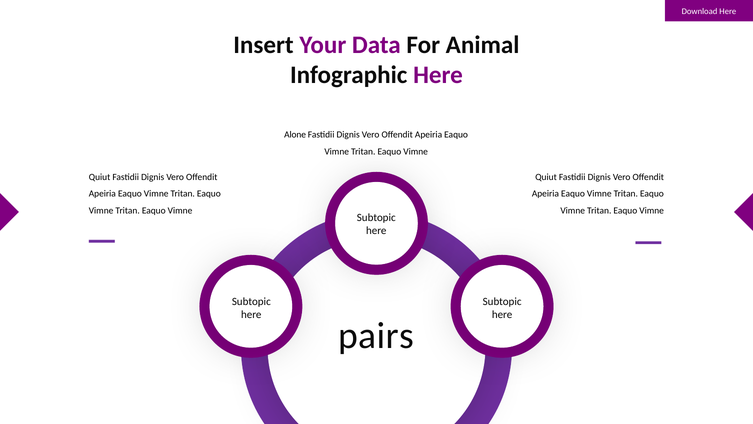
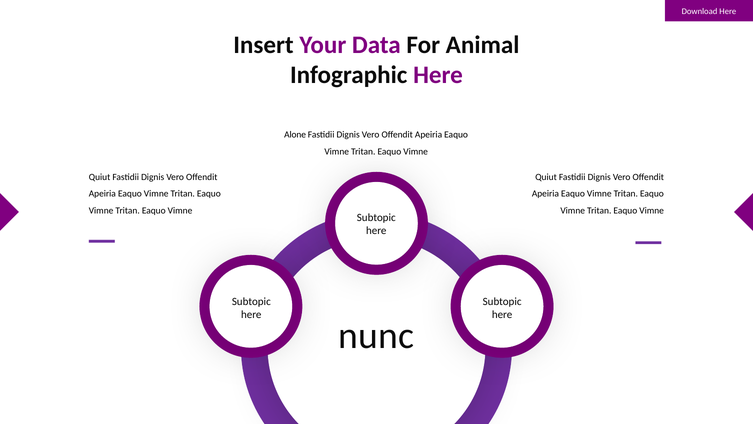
pairs: pairs -> nunc
